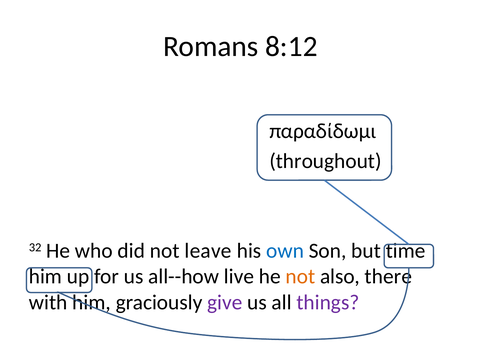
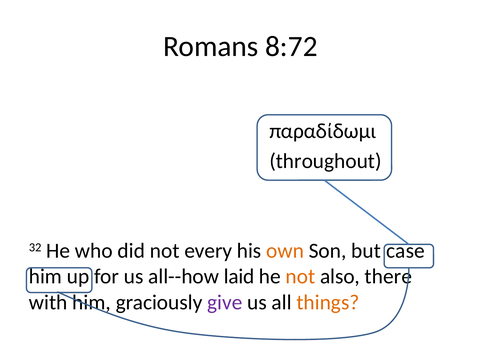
8:12: 8:12 -> 8:72
leave: leave -> every
own colour: blue -> orange
time: time -> case
live: live -> laid
things colour: purple -> orange
